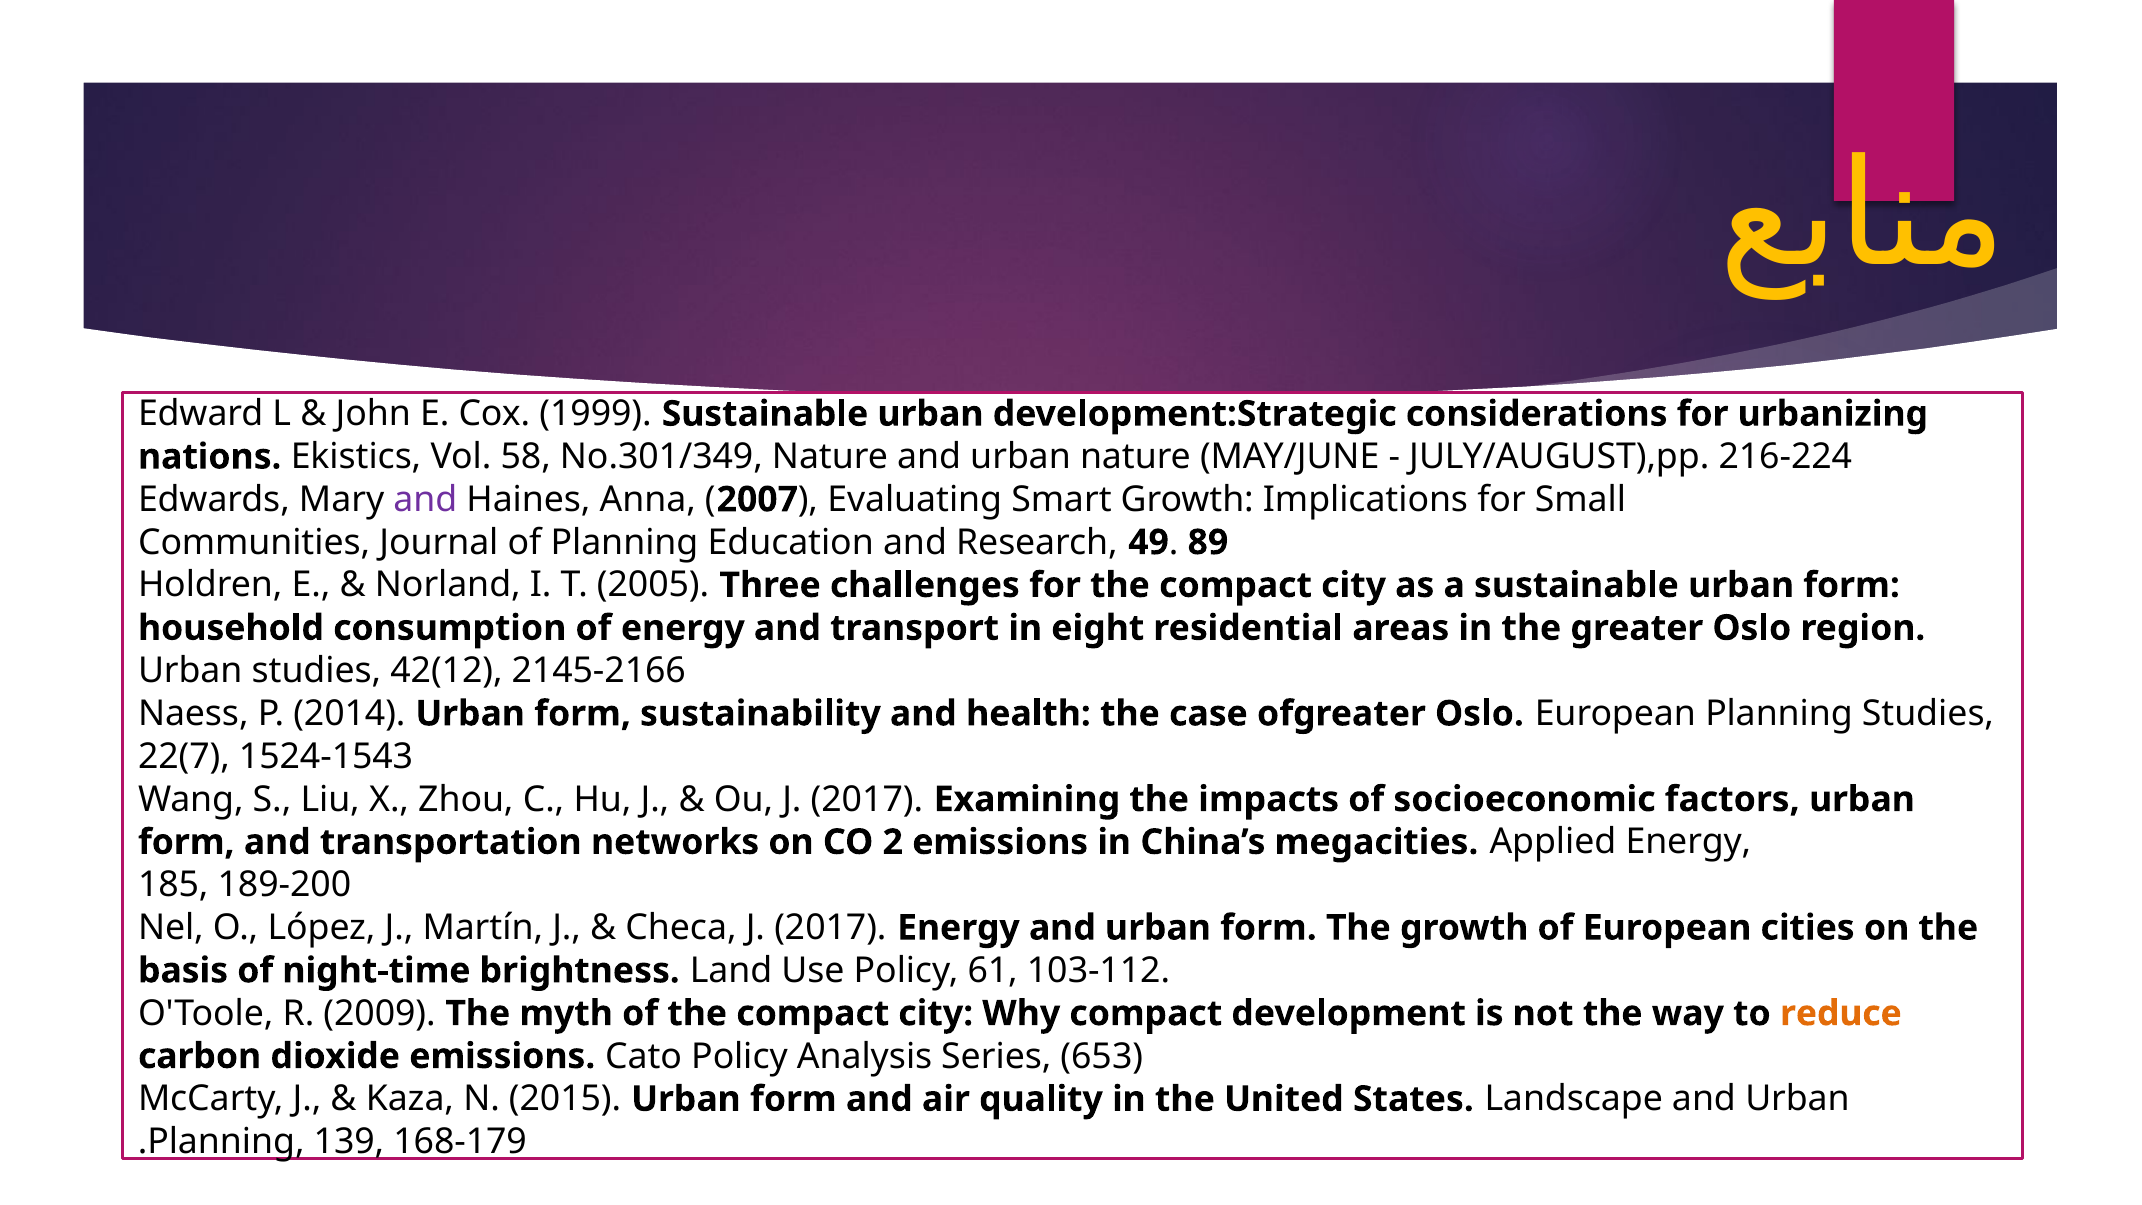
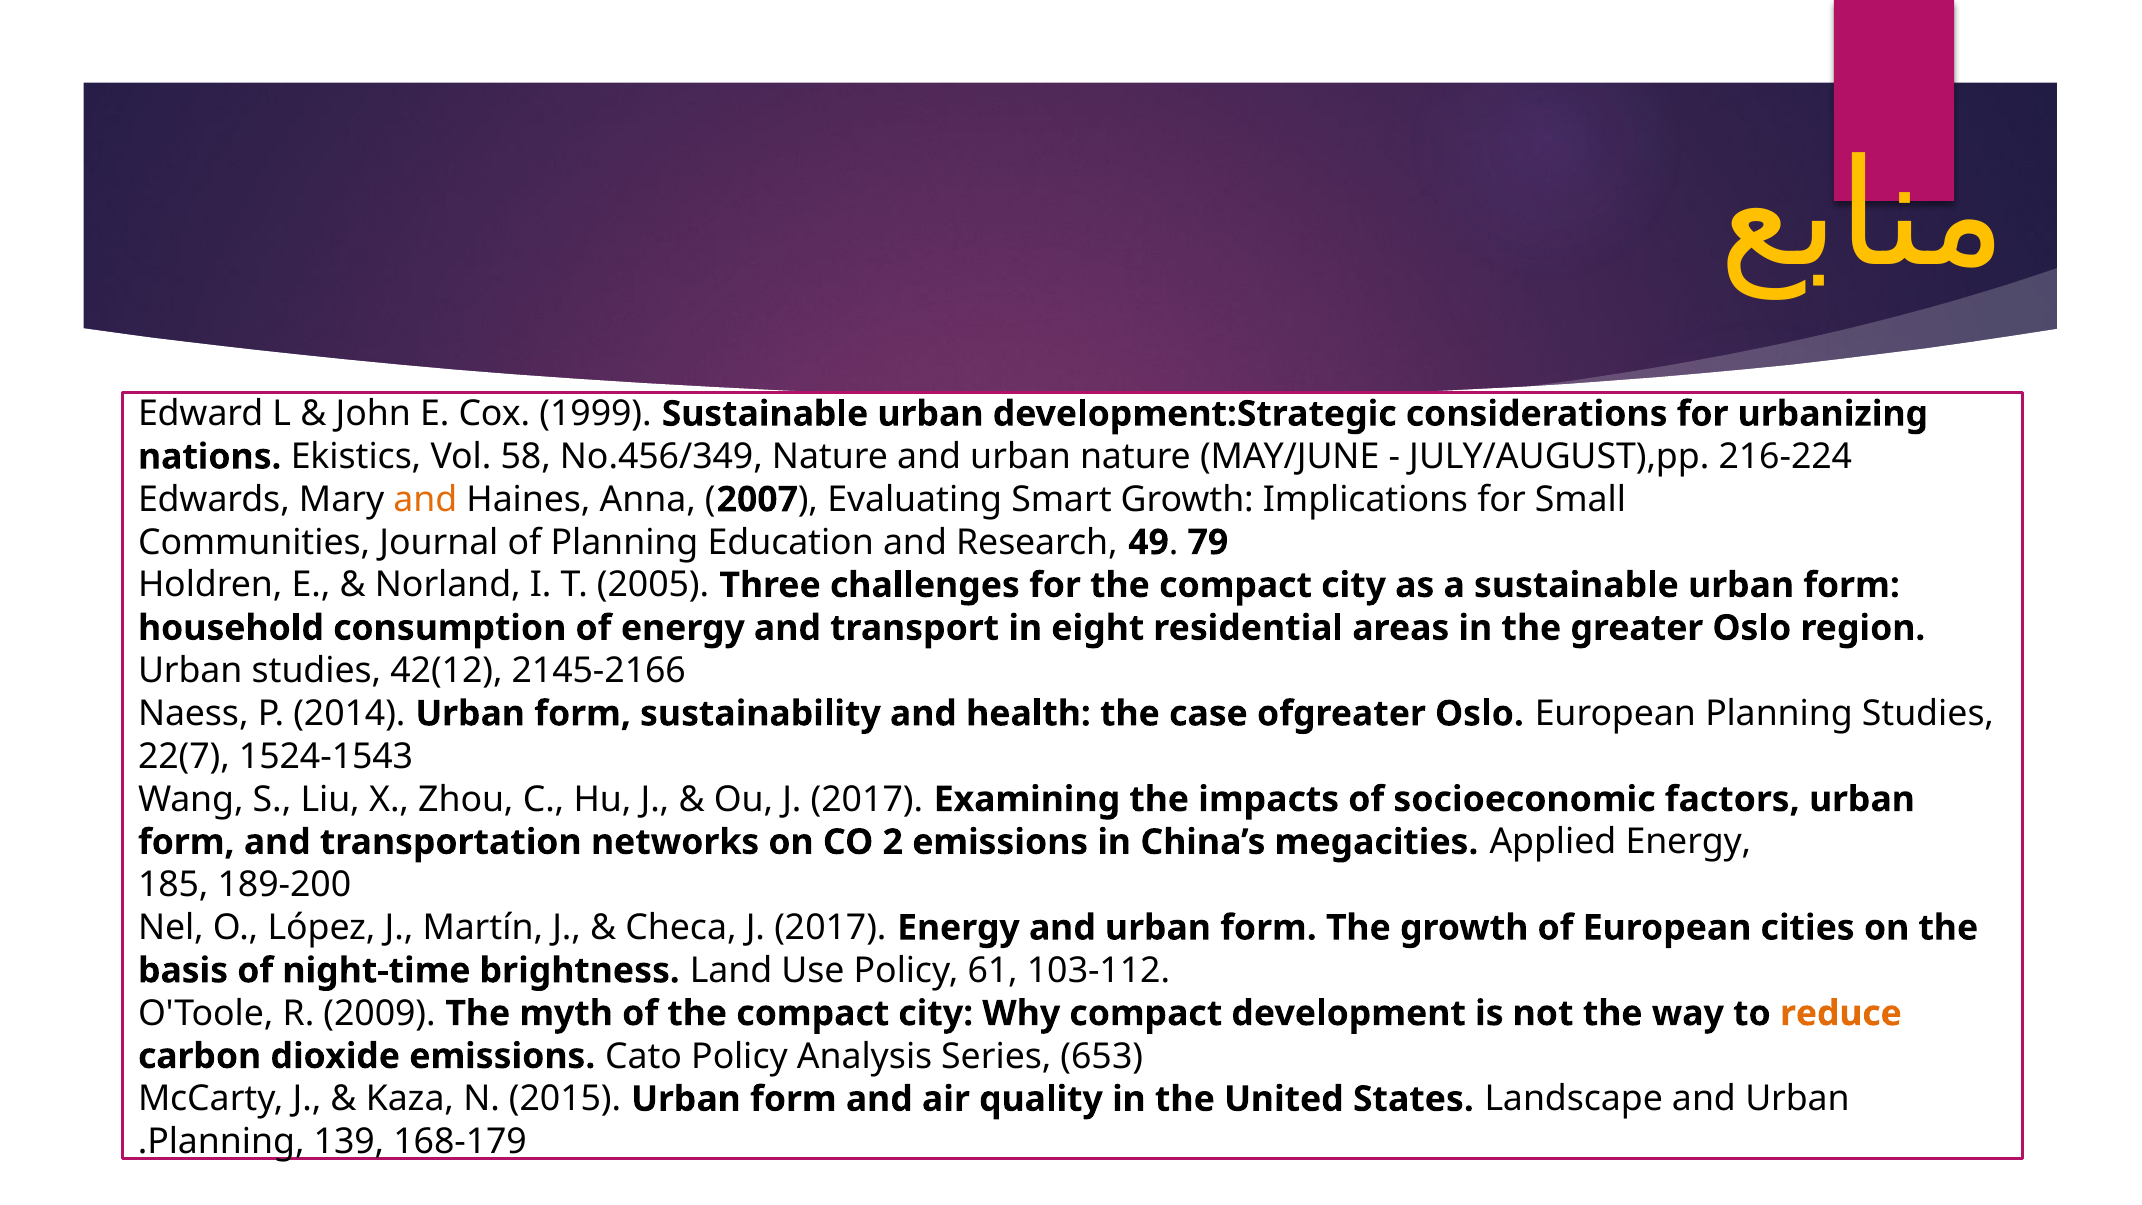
No.301/349: No.301/349 -> No.456/349
and at (425, 500) colour: purple -> orange
89: 89 -> 79
